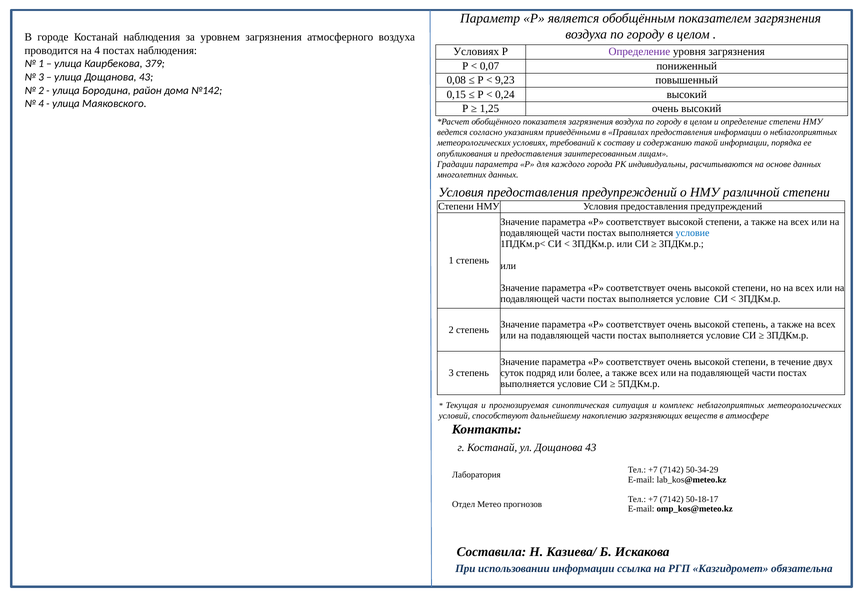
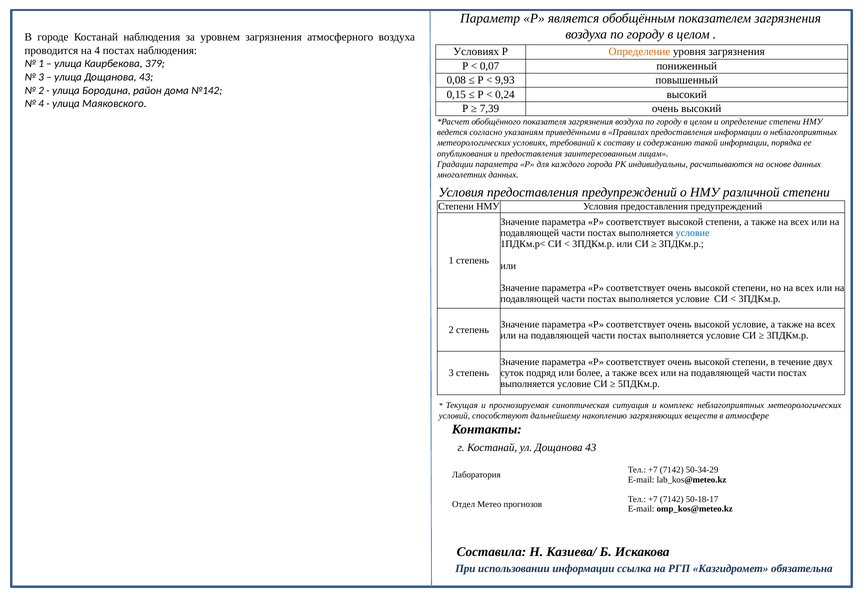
Определение at (639, 52) colour: purple -> orange
9,23: 9,23 -> 9,93
1,25: 1,25 -> 7,39
высокой степень: степень -> условие
